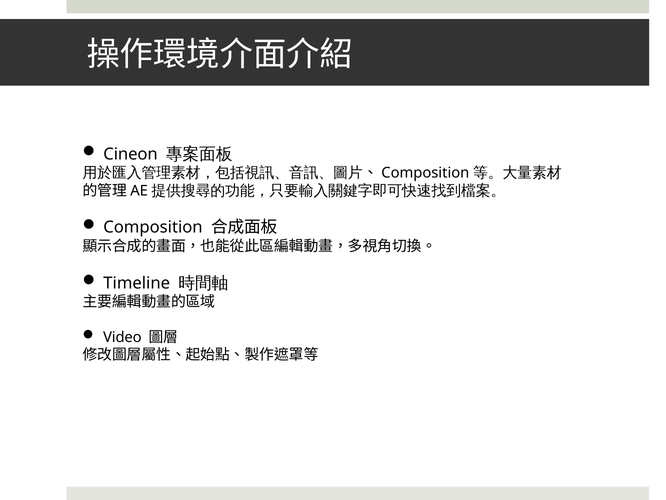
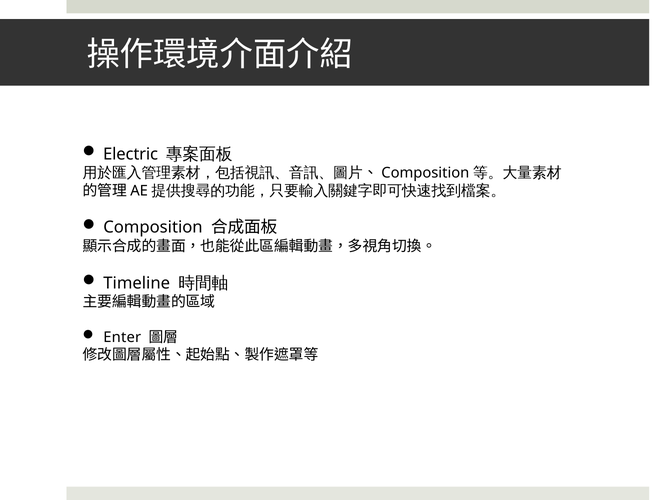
Cineon: Cineon -> Electric
Video: Video -> Enter
